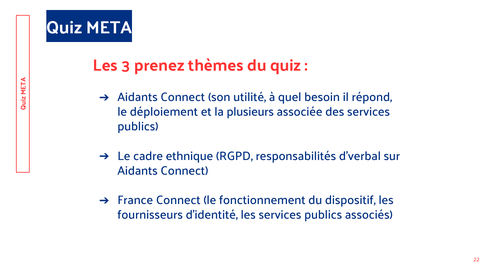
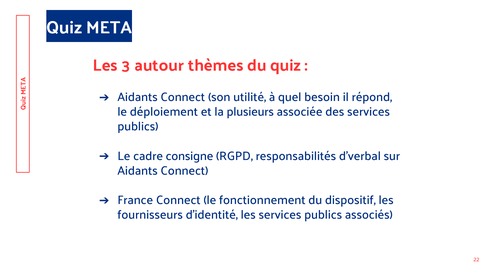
prenez: prenez -> autour
ethnique: ethnique -> consigne
